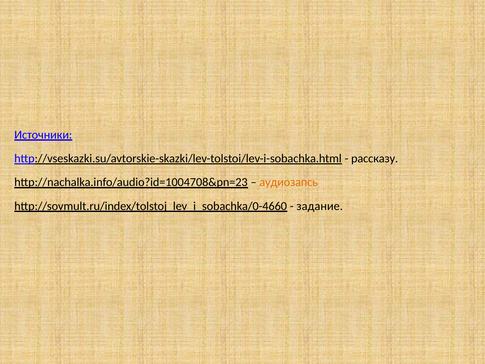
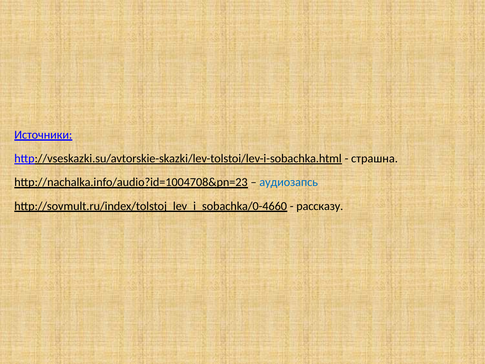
рассказу: рассказу -> страшна
аудиозапсь colour: orange -> blue
задание: задание -> рассказу
